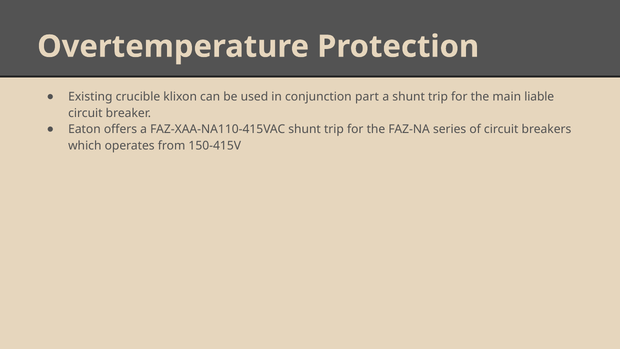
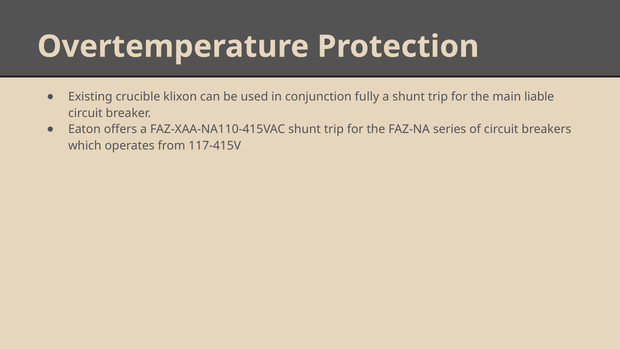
part: part -> fully
150-415V: 150-415V -> 117-415V
